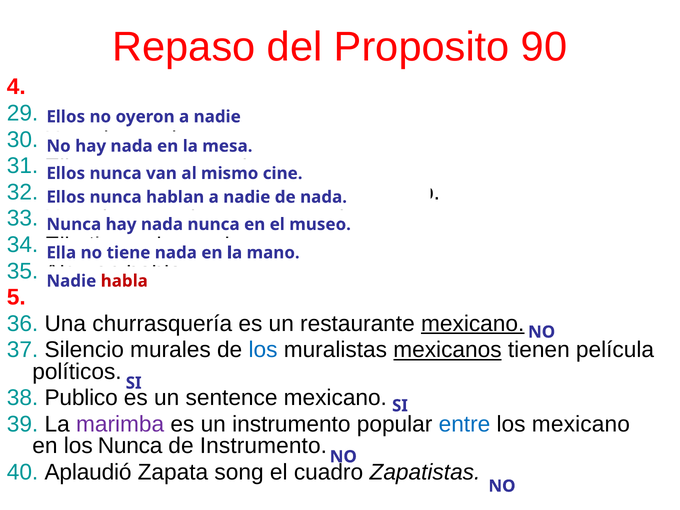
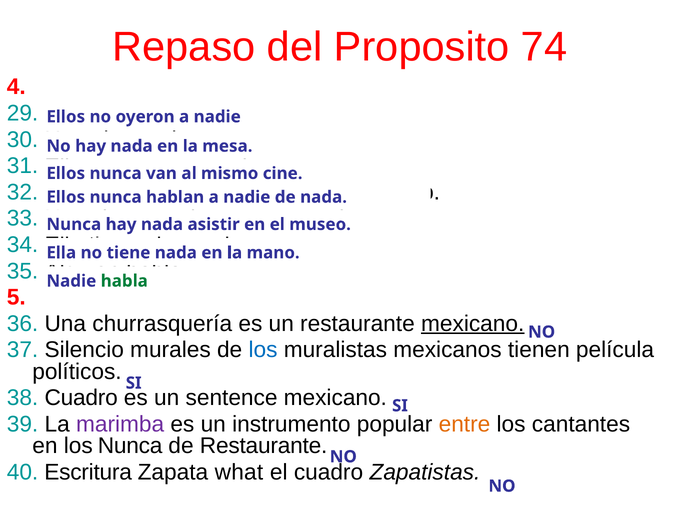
90: 90 -> 74
nunca at (214, 224): nunca -> asistir
habla at (124, 281) colour: red -> green
mexicanos underline: present -> none
38 Publico: Publico -> Cuadro
entre colour: blue -> orange
los mexicano: mexicano -> cantantes
de Instrumento: Instrumento -> Restaurante
Aplaudió: Aplaudió -> Escritura
song: song -> what
